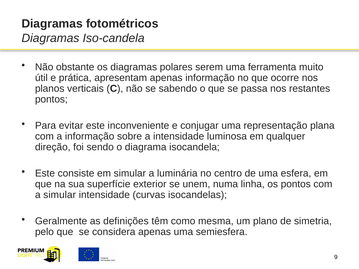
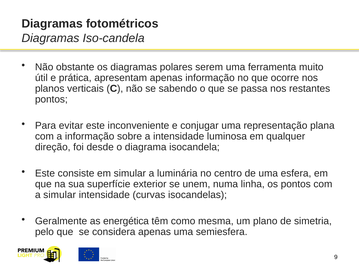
sendo: sendo -> desde
definições: definições -> energética
